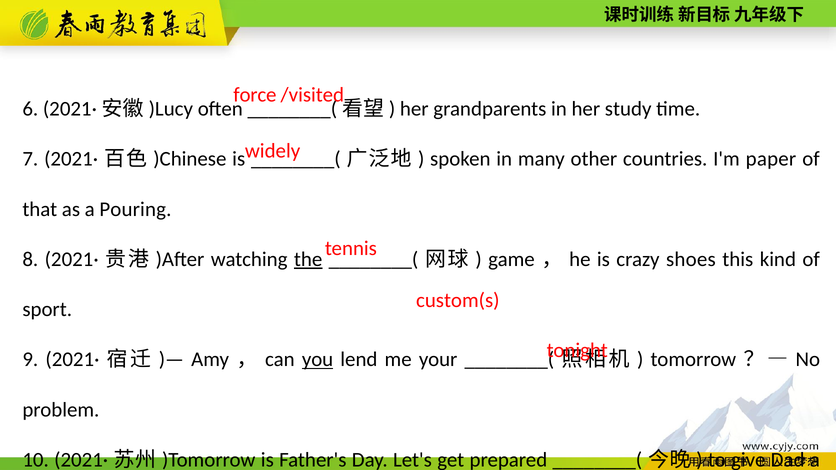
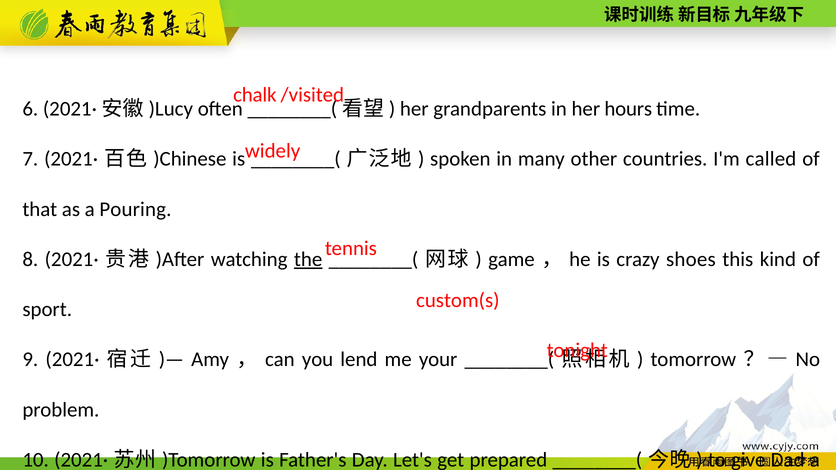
force: force -> chalk
study: study -> hours
paper: paper -> called
you underline: present -> none
